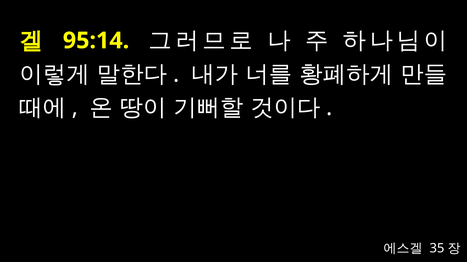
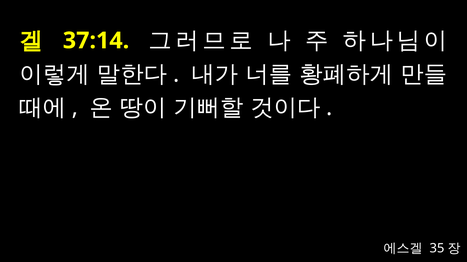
95:14: 95:14 -> 37:14
